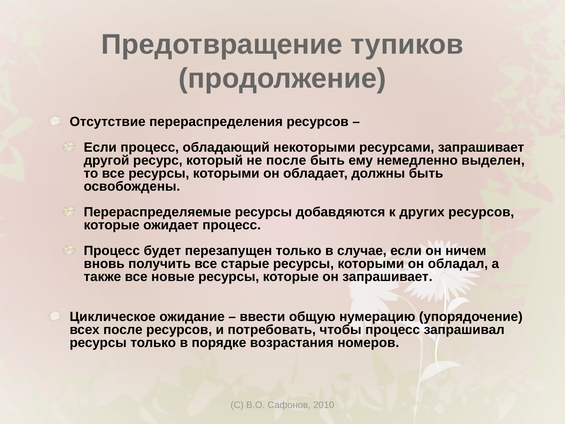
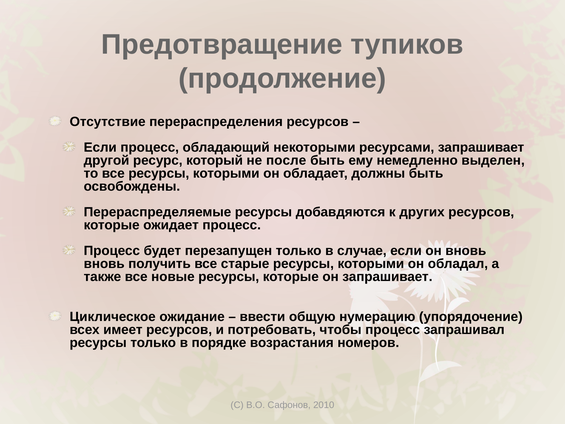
он ничем: ничем -> вновь
всех после: после -> имеет
